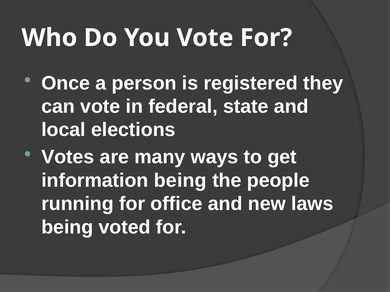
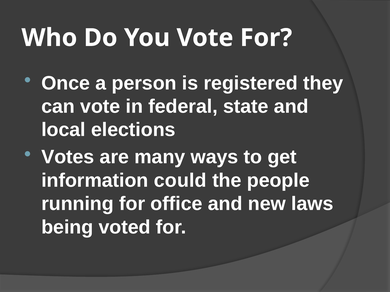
information being: being -> could
